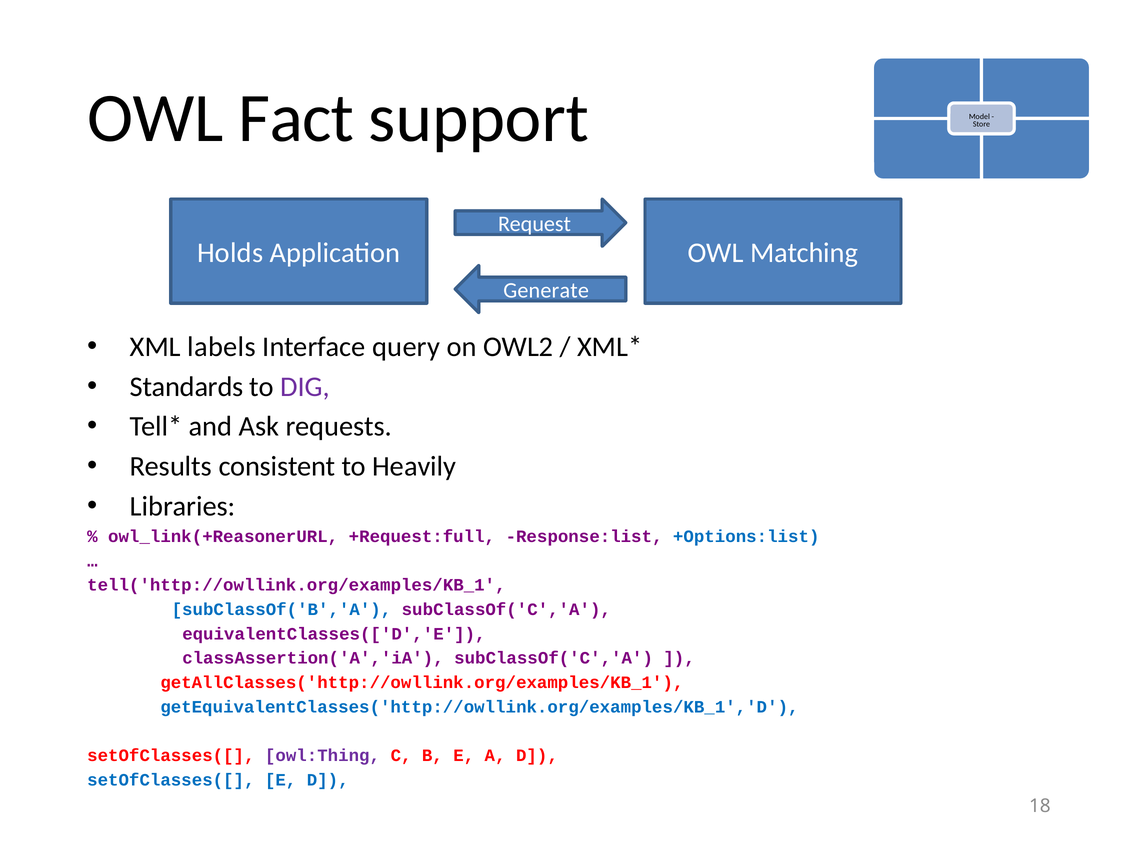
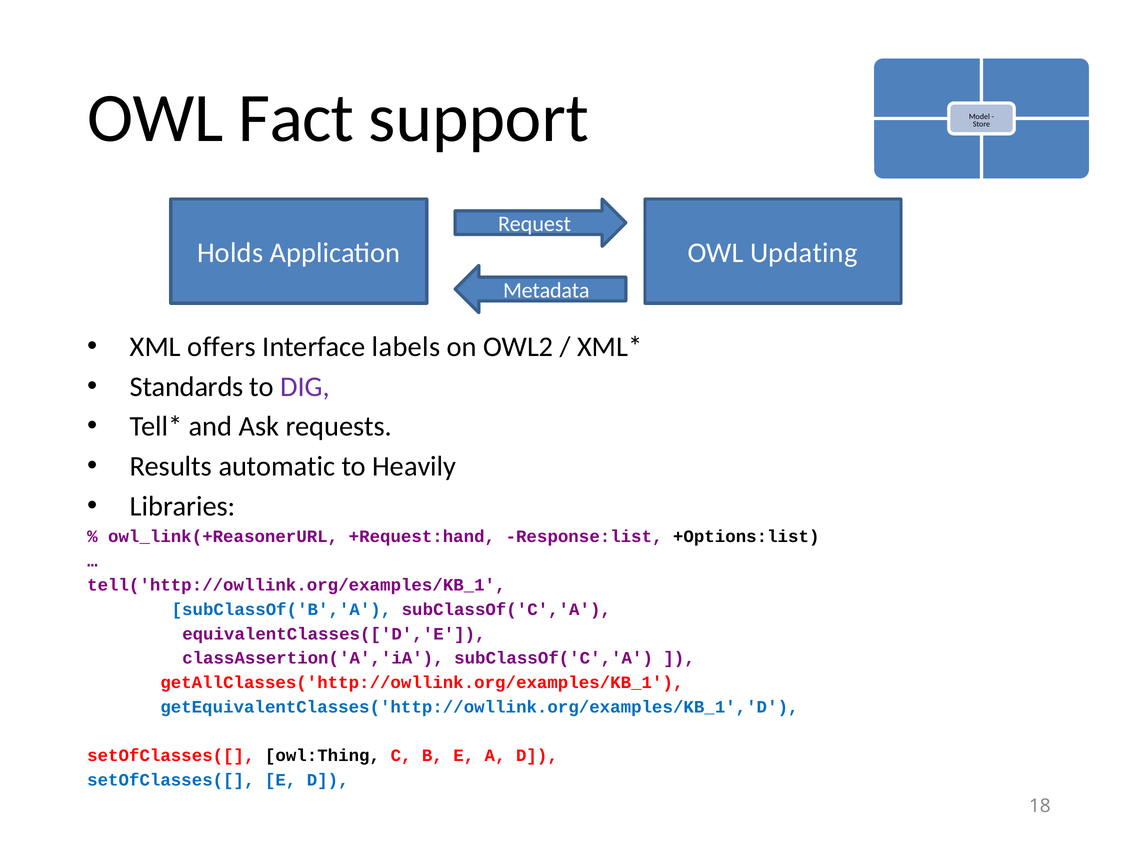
Matching: Matching -> Updating
Generate: Generate -> Metadata
labels: labels -> offers
Interface query: query -> labels
consistent: consistent -> automatic
+Request:full: +Request:full -> +Request:hand
+Options:list colour: blue -> black
owl:Thing colour: purple -> black
